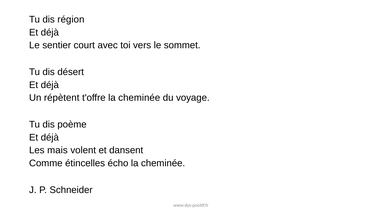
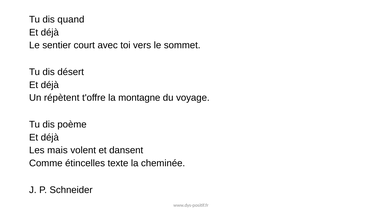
région: région -> quand
t'offre la cheminée: cheminée -> montagne
écho: écho -> texte
